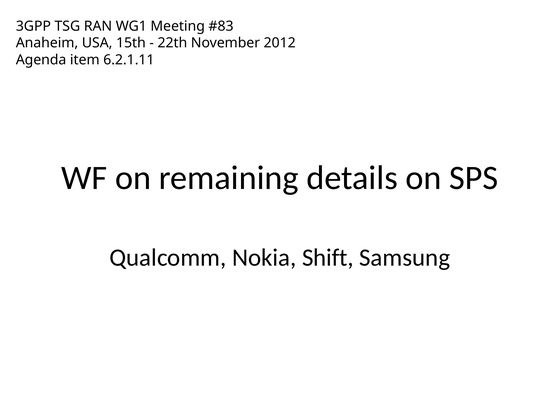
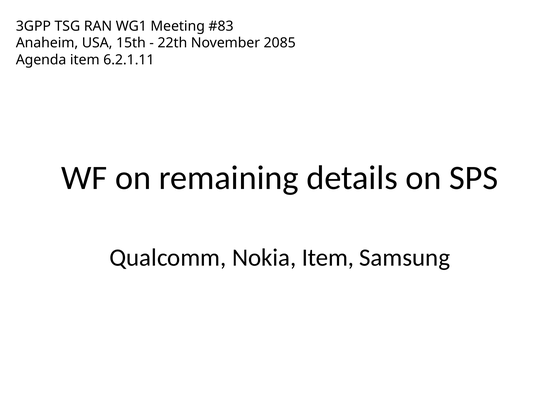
2012: 2012 -> 2085
Nokia Shift: Shift -> Item
